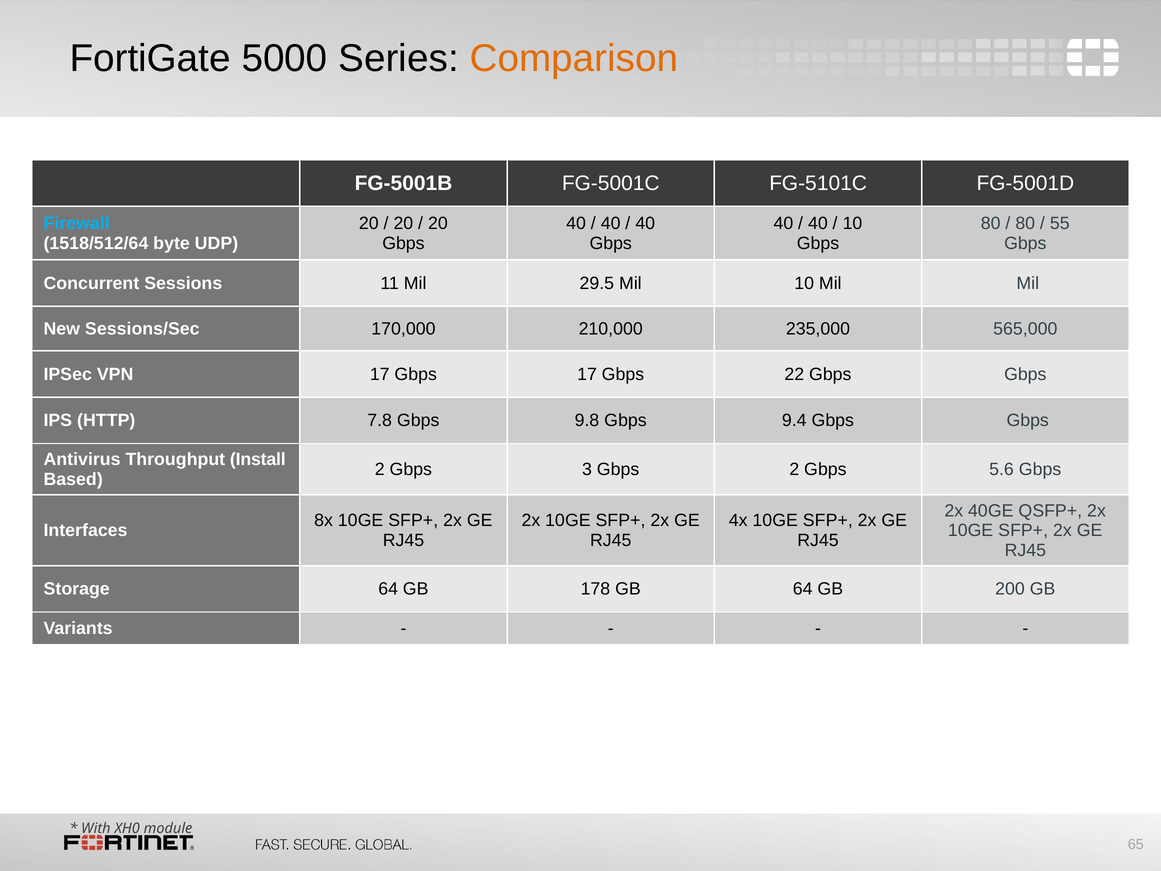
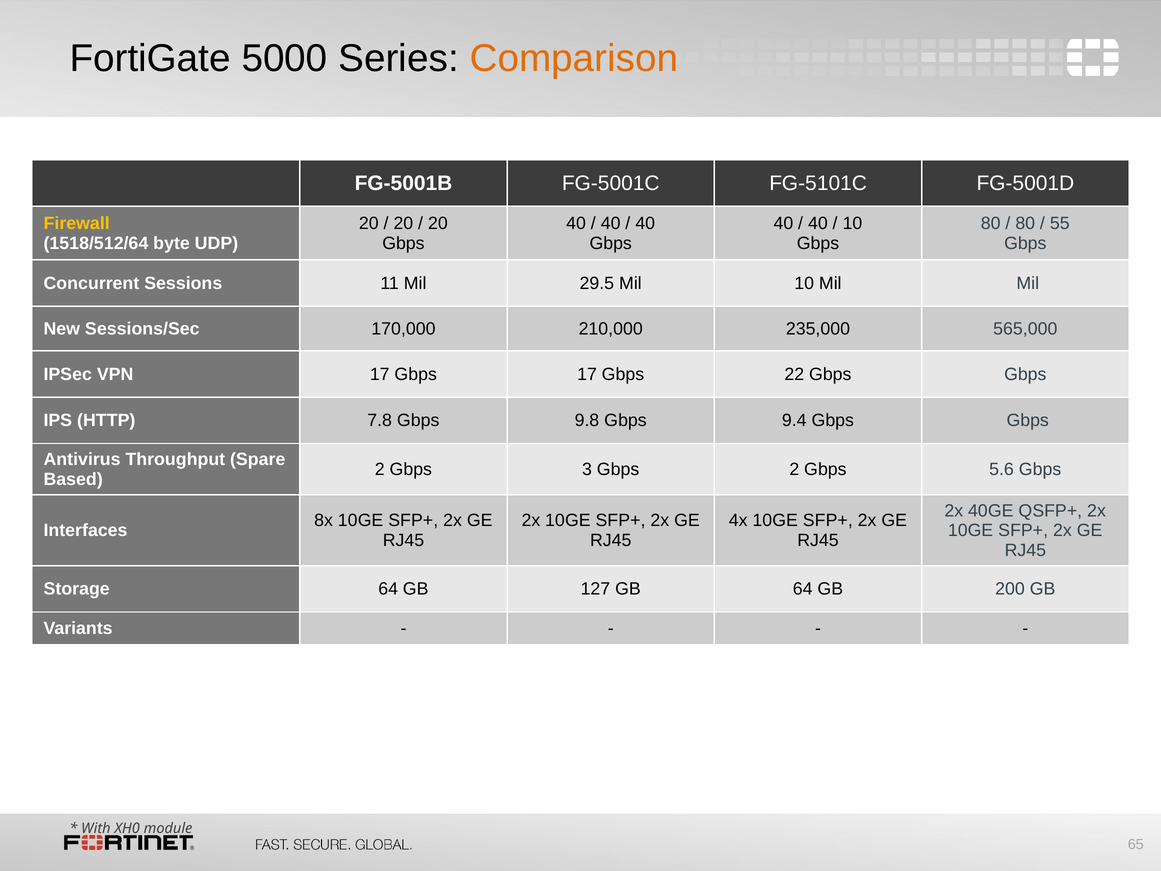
Firewall colour: light blue -> yellow
Install: Install -> Spare
178: 178 -> 127
